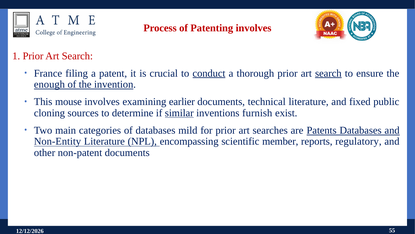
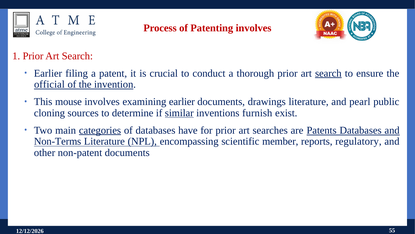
France at (48, 73): France -> Earlier
conduct underline: present -> none
enough: enough -> official
technical: technical -> drawings
fixed: fixed -> pearl
categories underline: none -> present
mild: mild -> have
Non-Entity: Non-Entity -> Non-Terms
